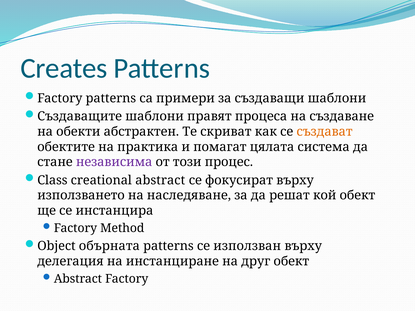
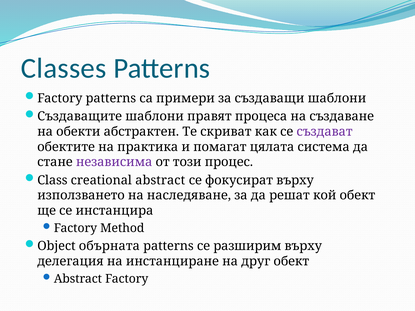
Creates: Creates -> Classes
създават colour: orange -> purple
използван: използван -> разширим
